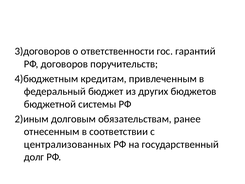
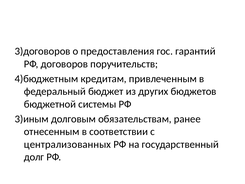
ответственности: ответственности -> предоставления
2)иным: 2)иным -> 3)иным
